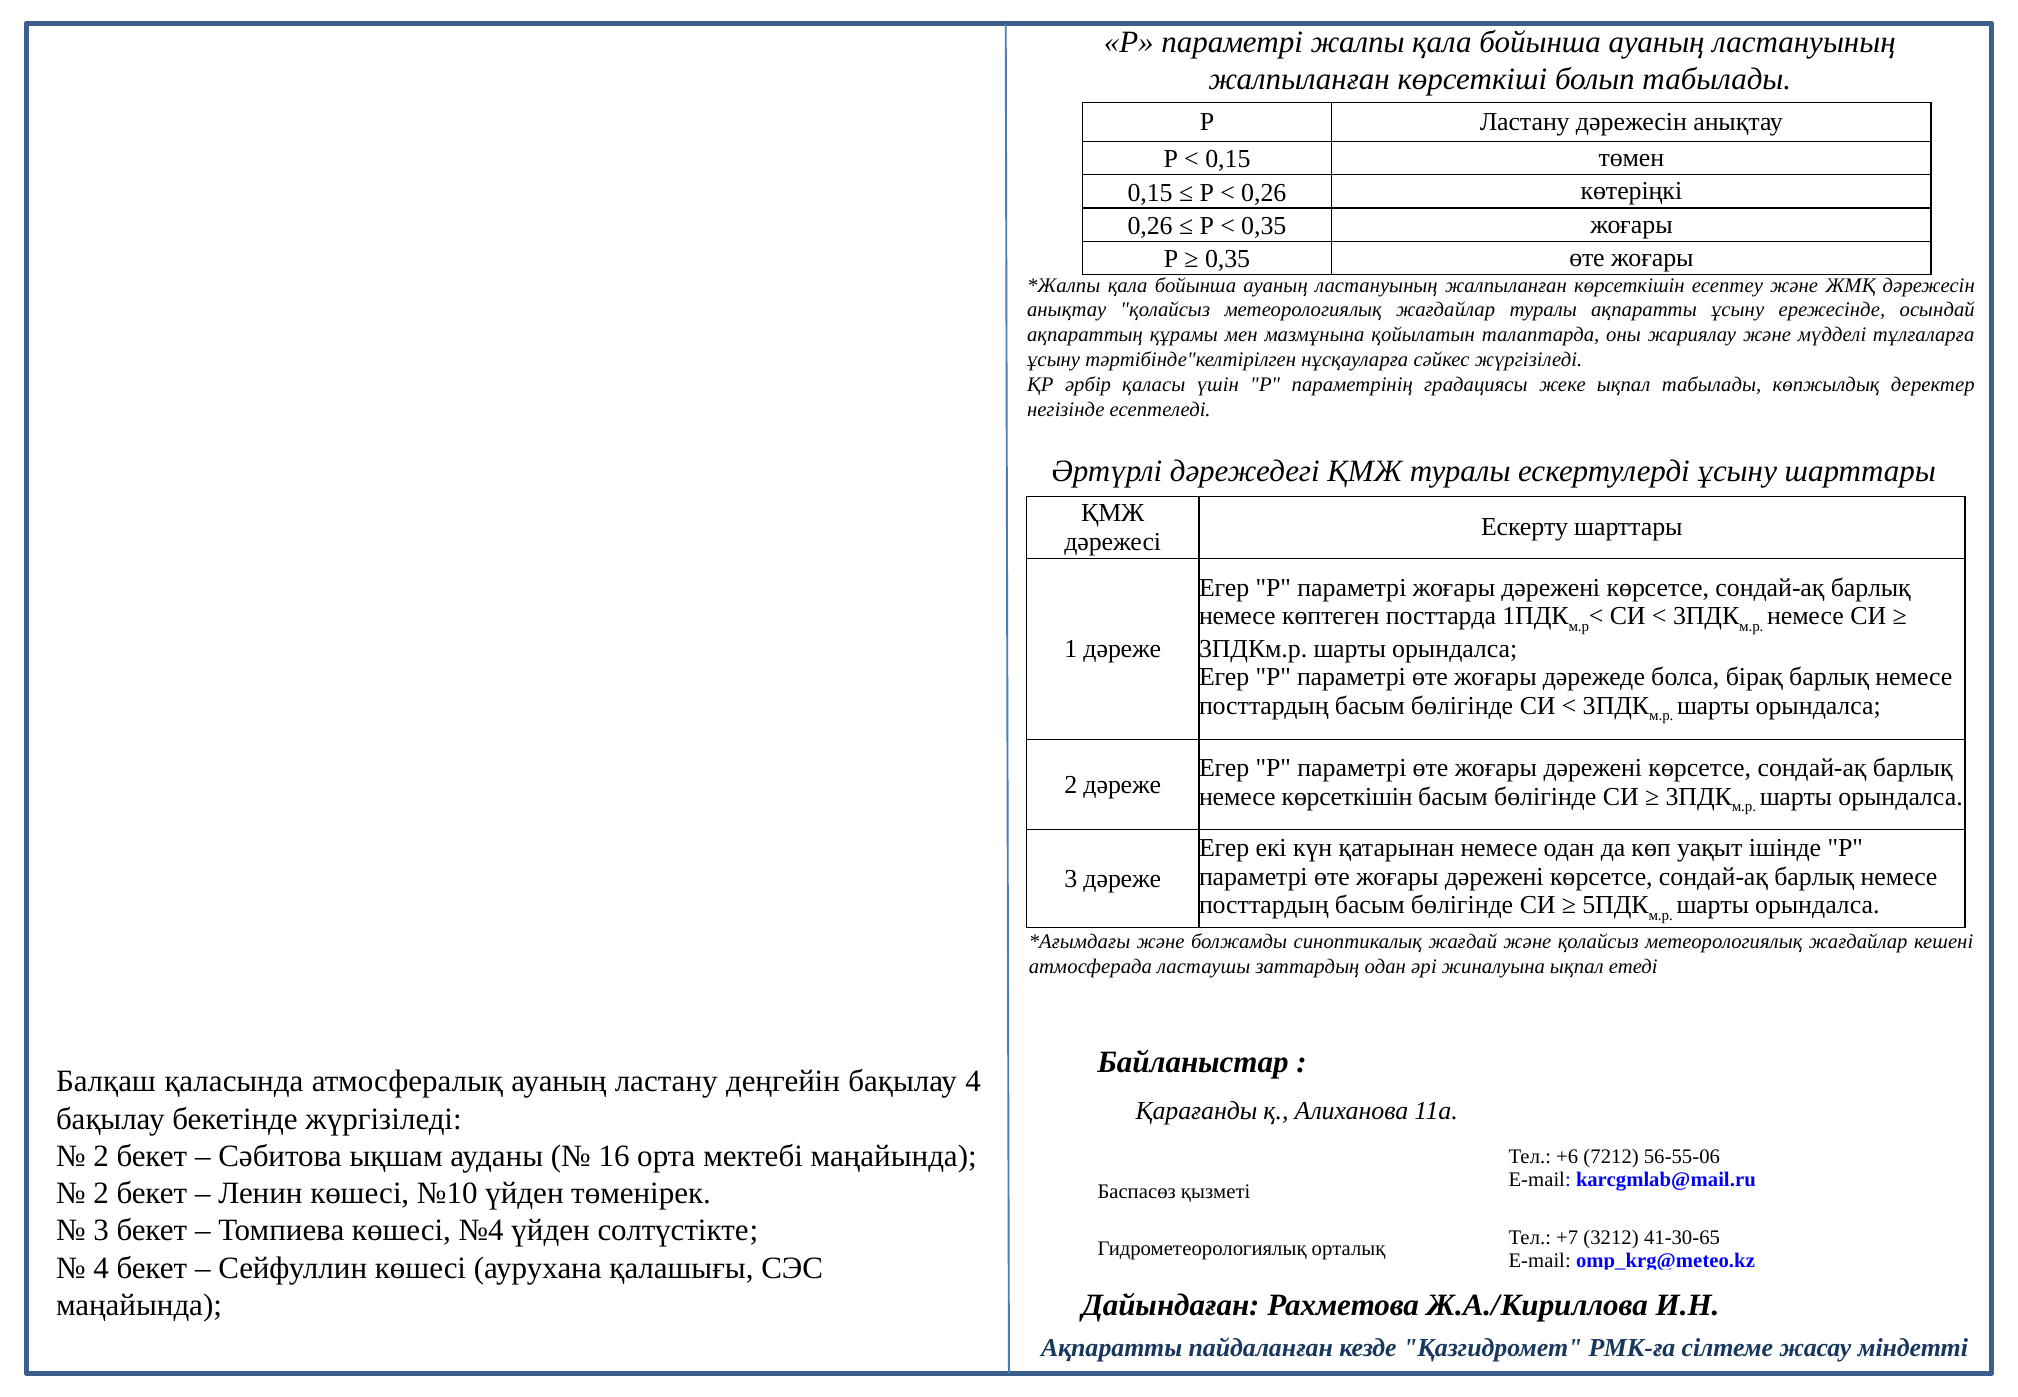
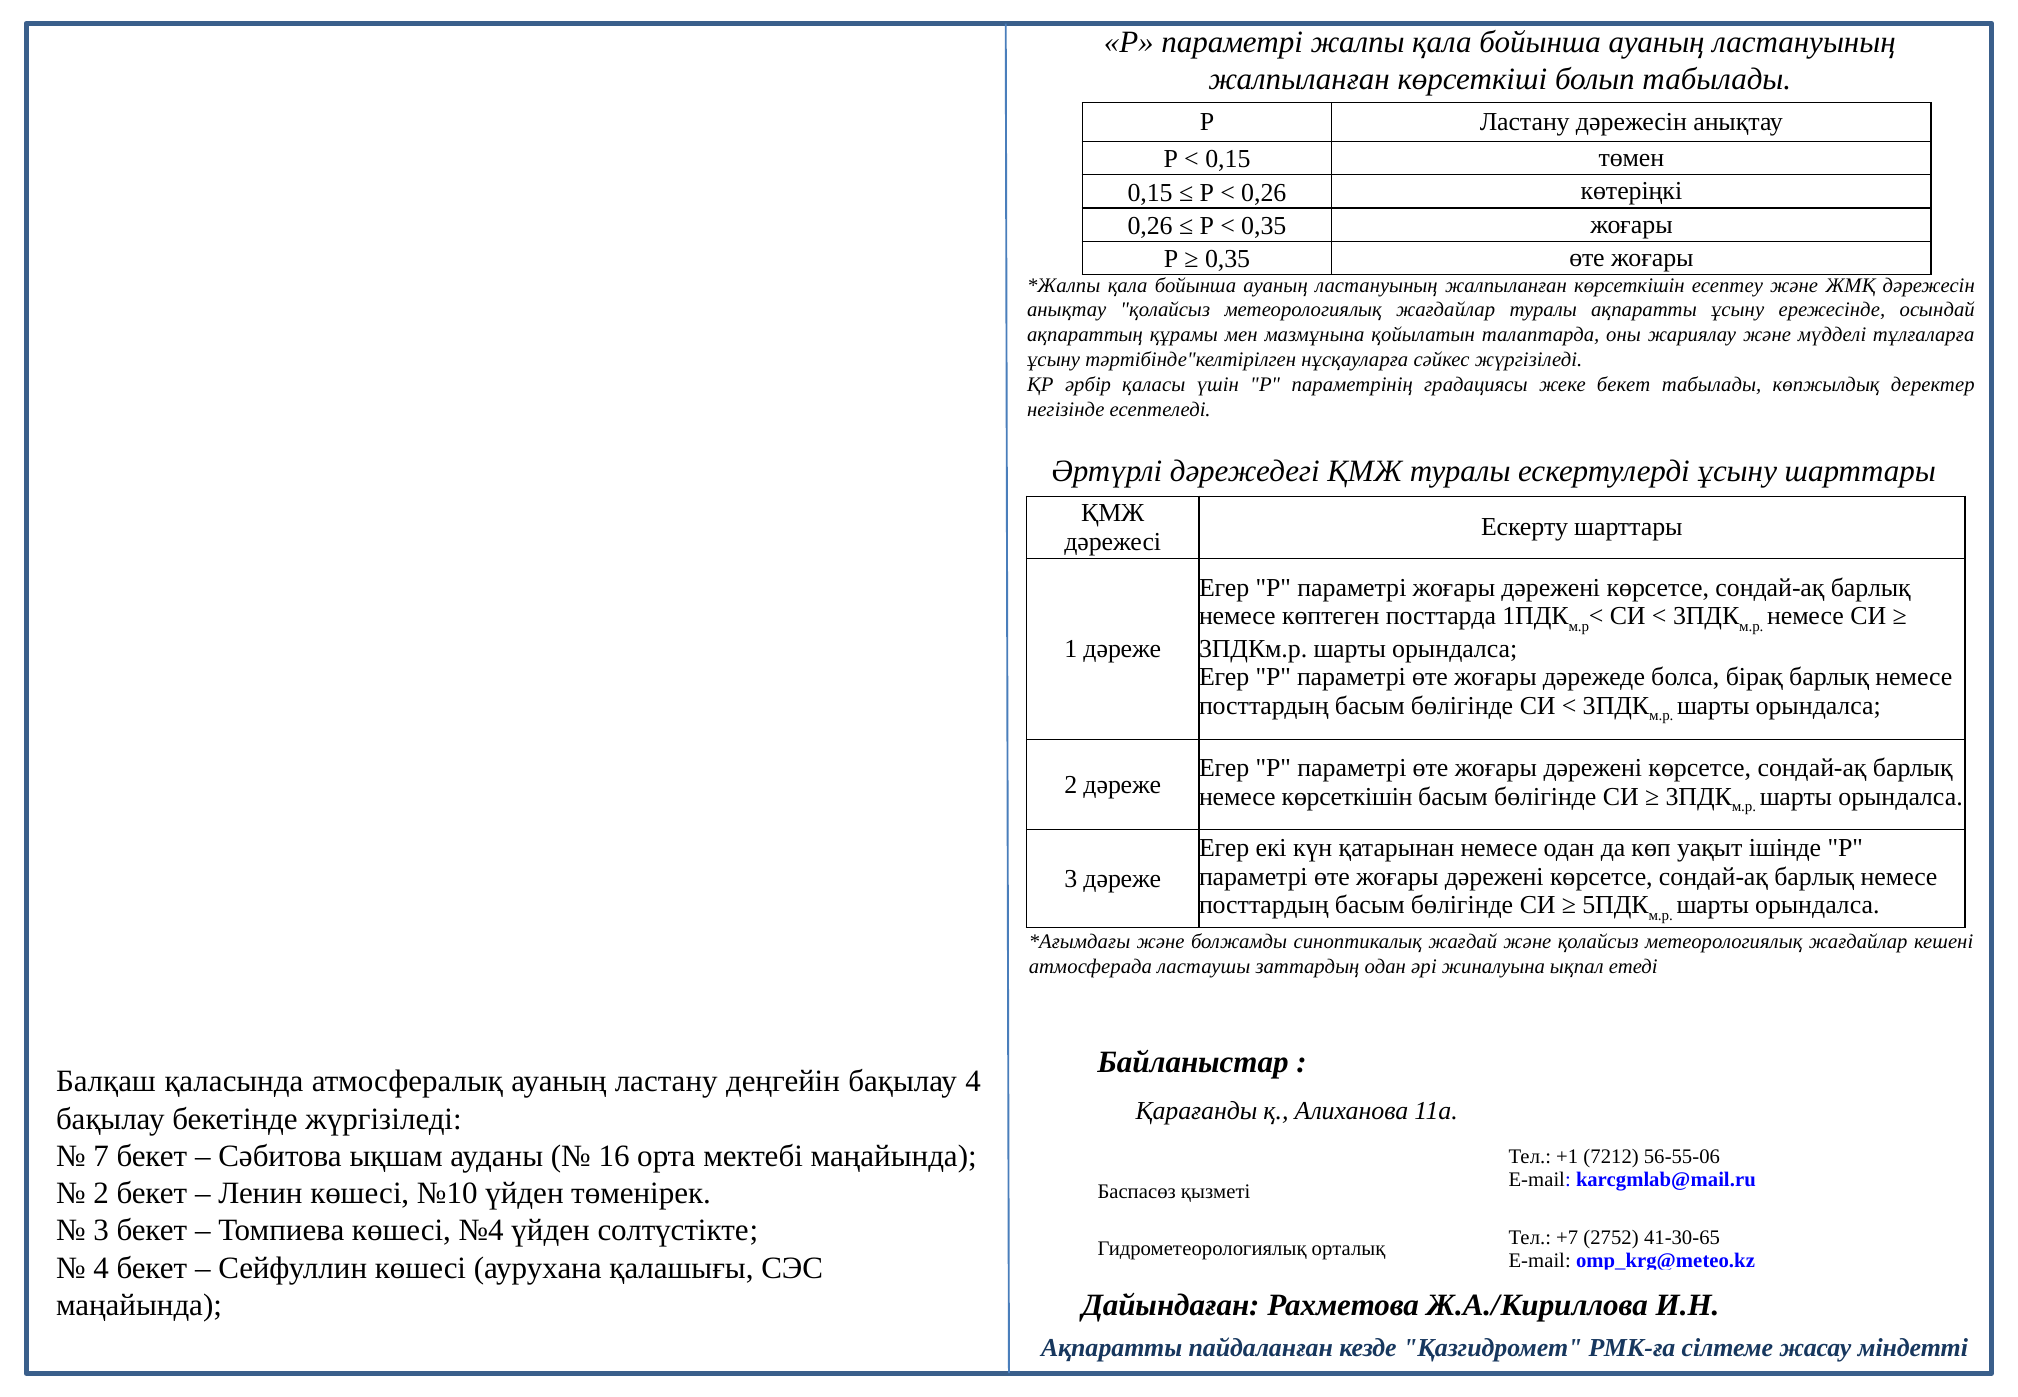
жеке ықпал: ықпал -> бекет
2 at (101, 1156): 2 -> 7
+6: +6 -> +1
3212: 3212 -> 2752
